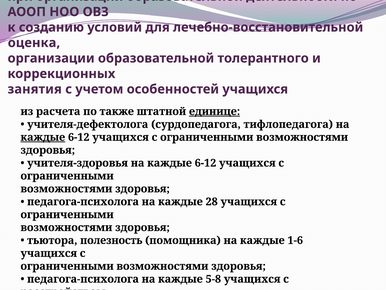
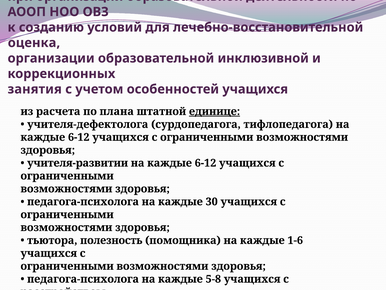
толерантного: толерантного -> инклюзивной
также: также -> плана
каждые at (43, 137) underline: present -> none
учителя-здоровья: учителя-здоровья -> учителя-развитии
каждые 28: 28 -> 30
